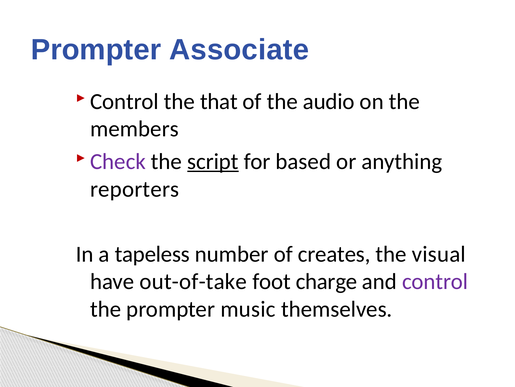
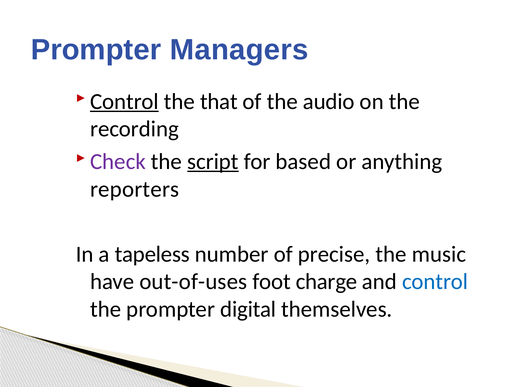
Associate: Associate -> Managers
Control at (124, 101) underline: none -> present
members: members -> recording
creates: creates -> precise
visual: visual -> music
out-of-take: out-of-take -> out-of-uses
control at (435, 281) colour: purple -> blue
music: music -> digital
